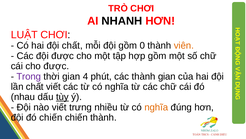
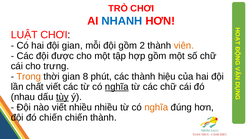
NHANH colour: black -> blue
đội chất: chất -> gian
0: 0 -> 2
cho được: được -> trưng
Trong colour: purple -> orange
4: 4 -> 8
thành gian: gian -> hiệu
nghĩa at (117, 86) underline: none -> present
viết trưng: trưng -> nhiều
